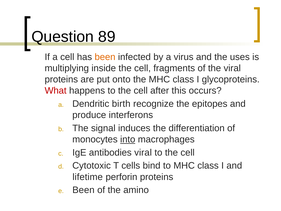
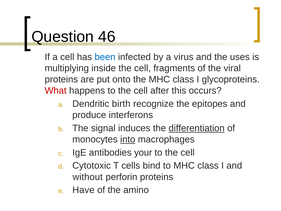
89: 89 -> 46
been at (105, 57) colour: orange -> blue
differentiation underline: none -> present
antibodies viral: viral -> your
lifetime: lifetime -> without
Been at (83, 190): Been -> Have
